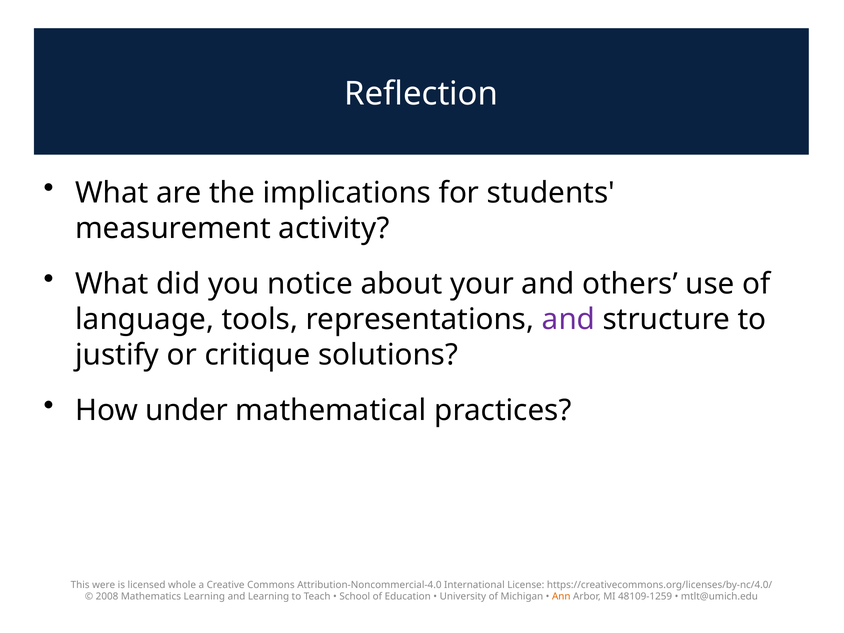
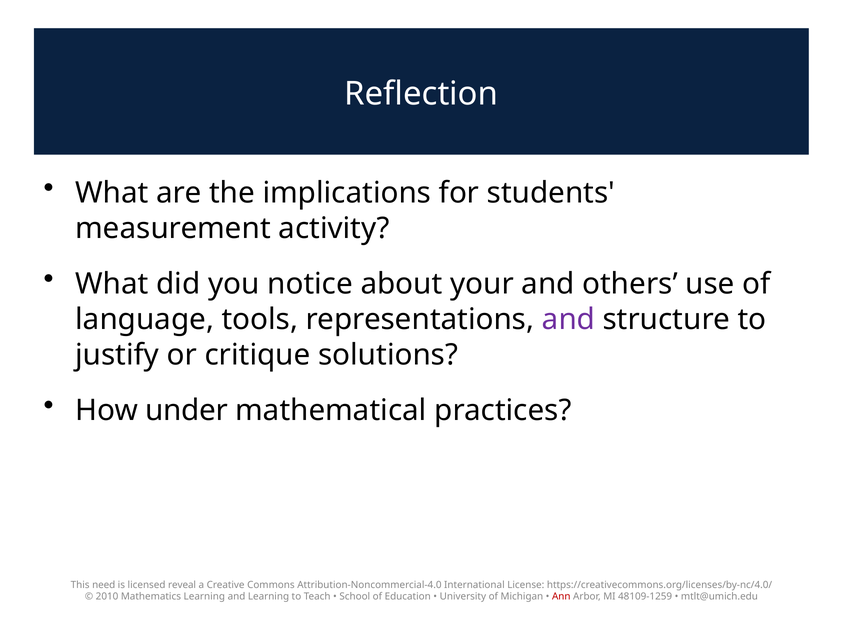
were: were -> need
whole: whole -> reveal
2008: 2008 -> 2010
Ann colour: orange -> red
